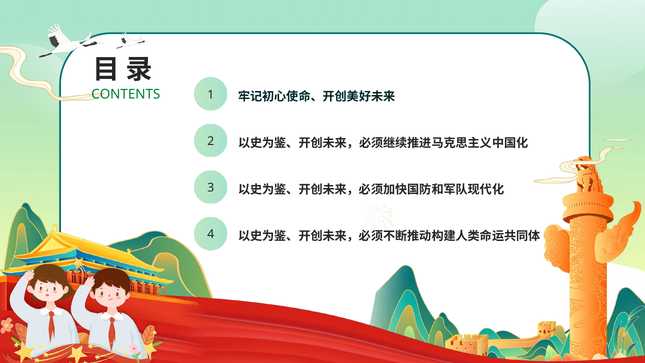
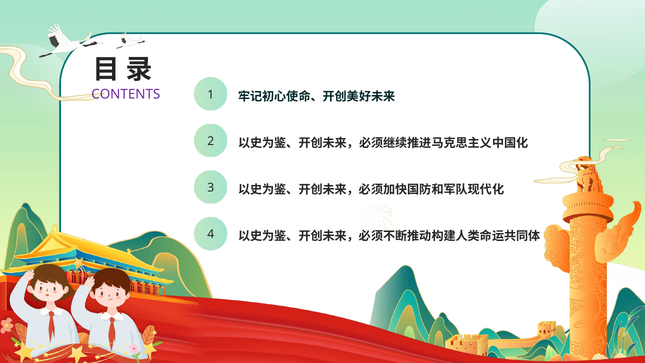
CONTENTS colour: green -> purple
